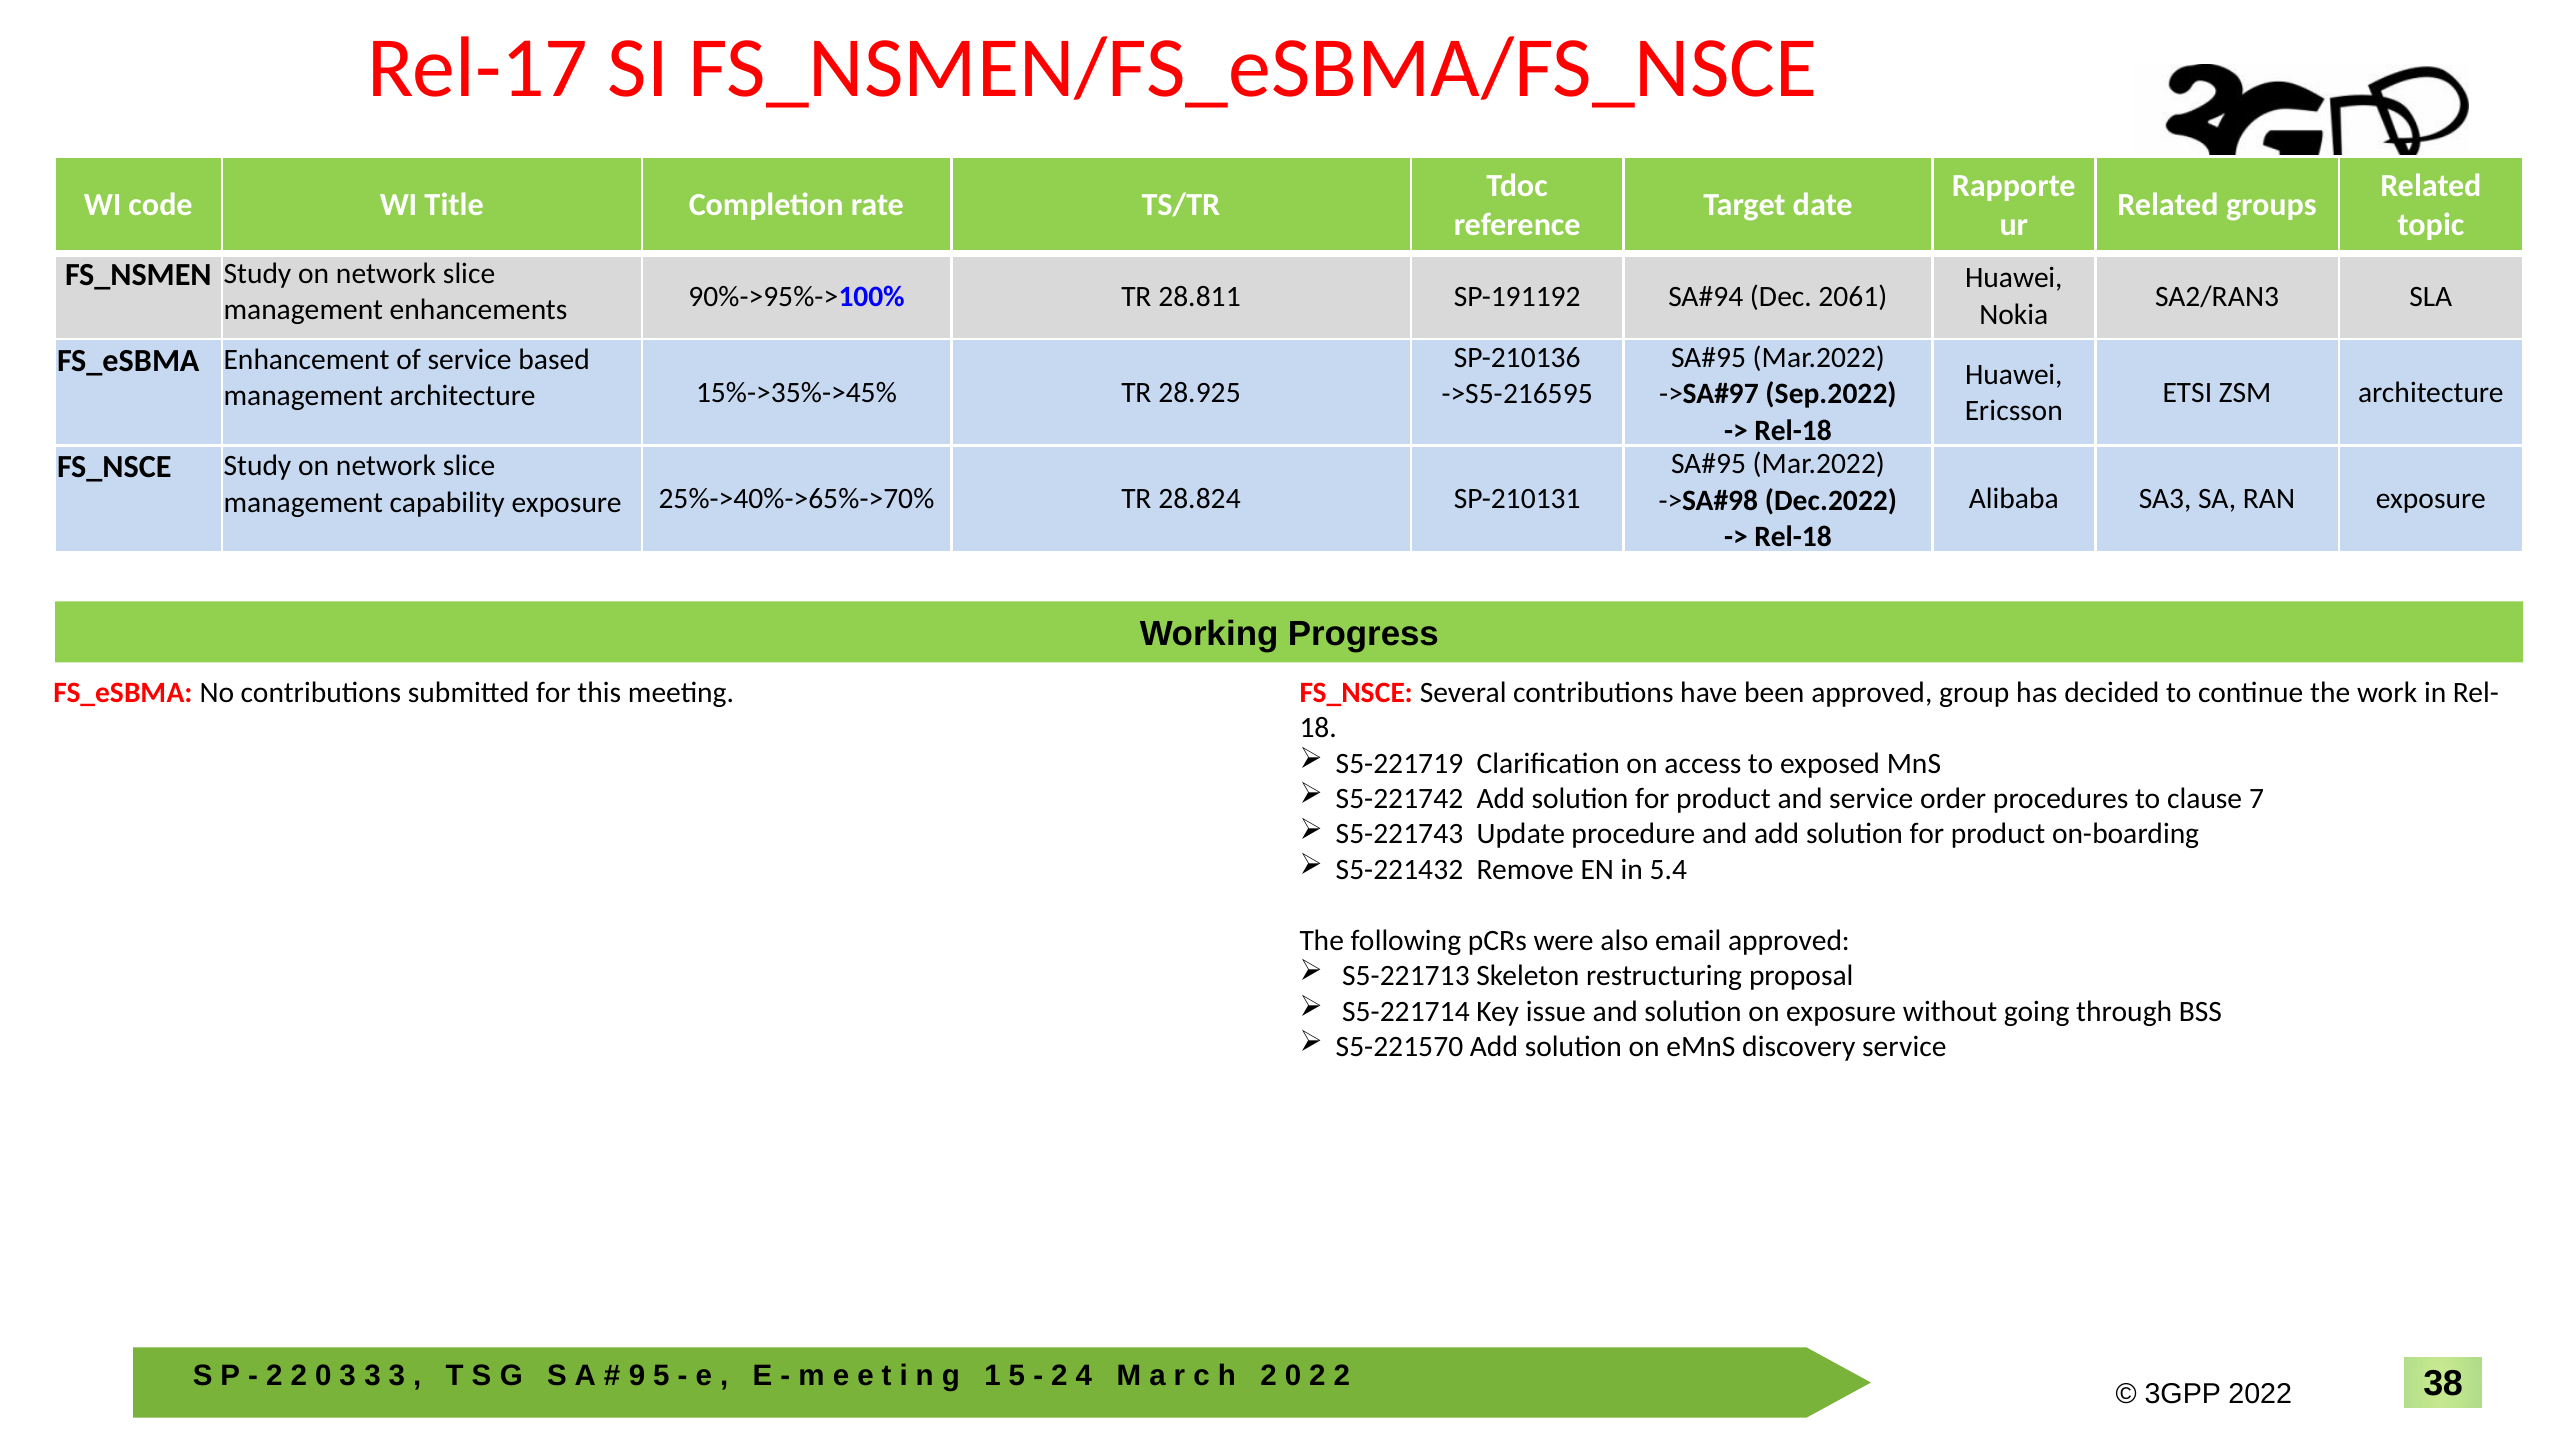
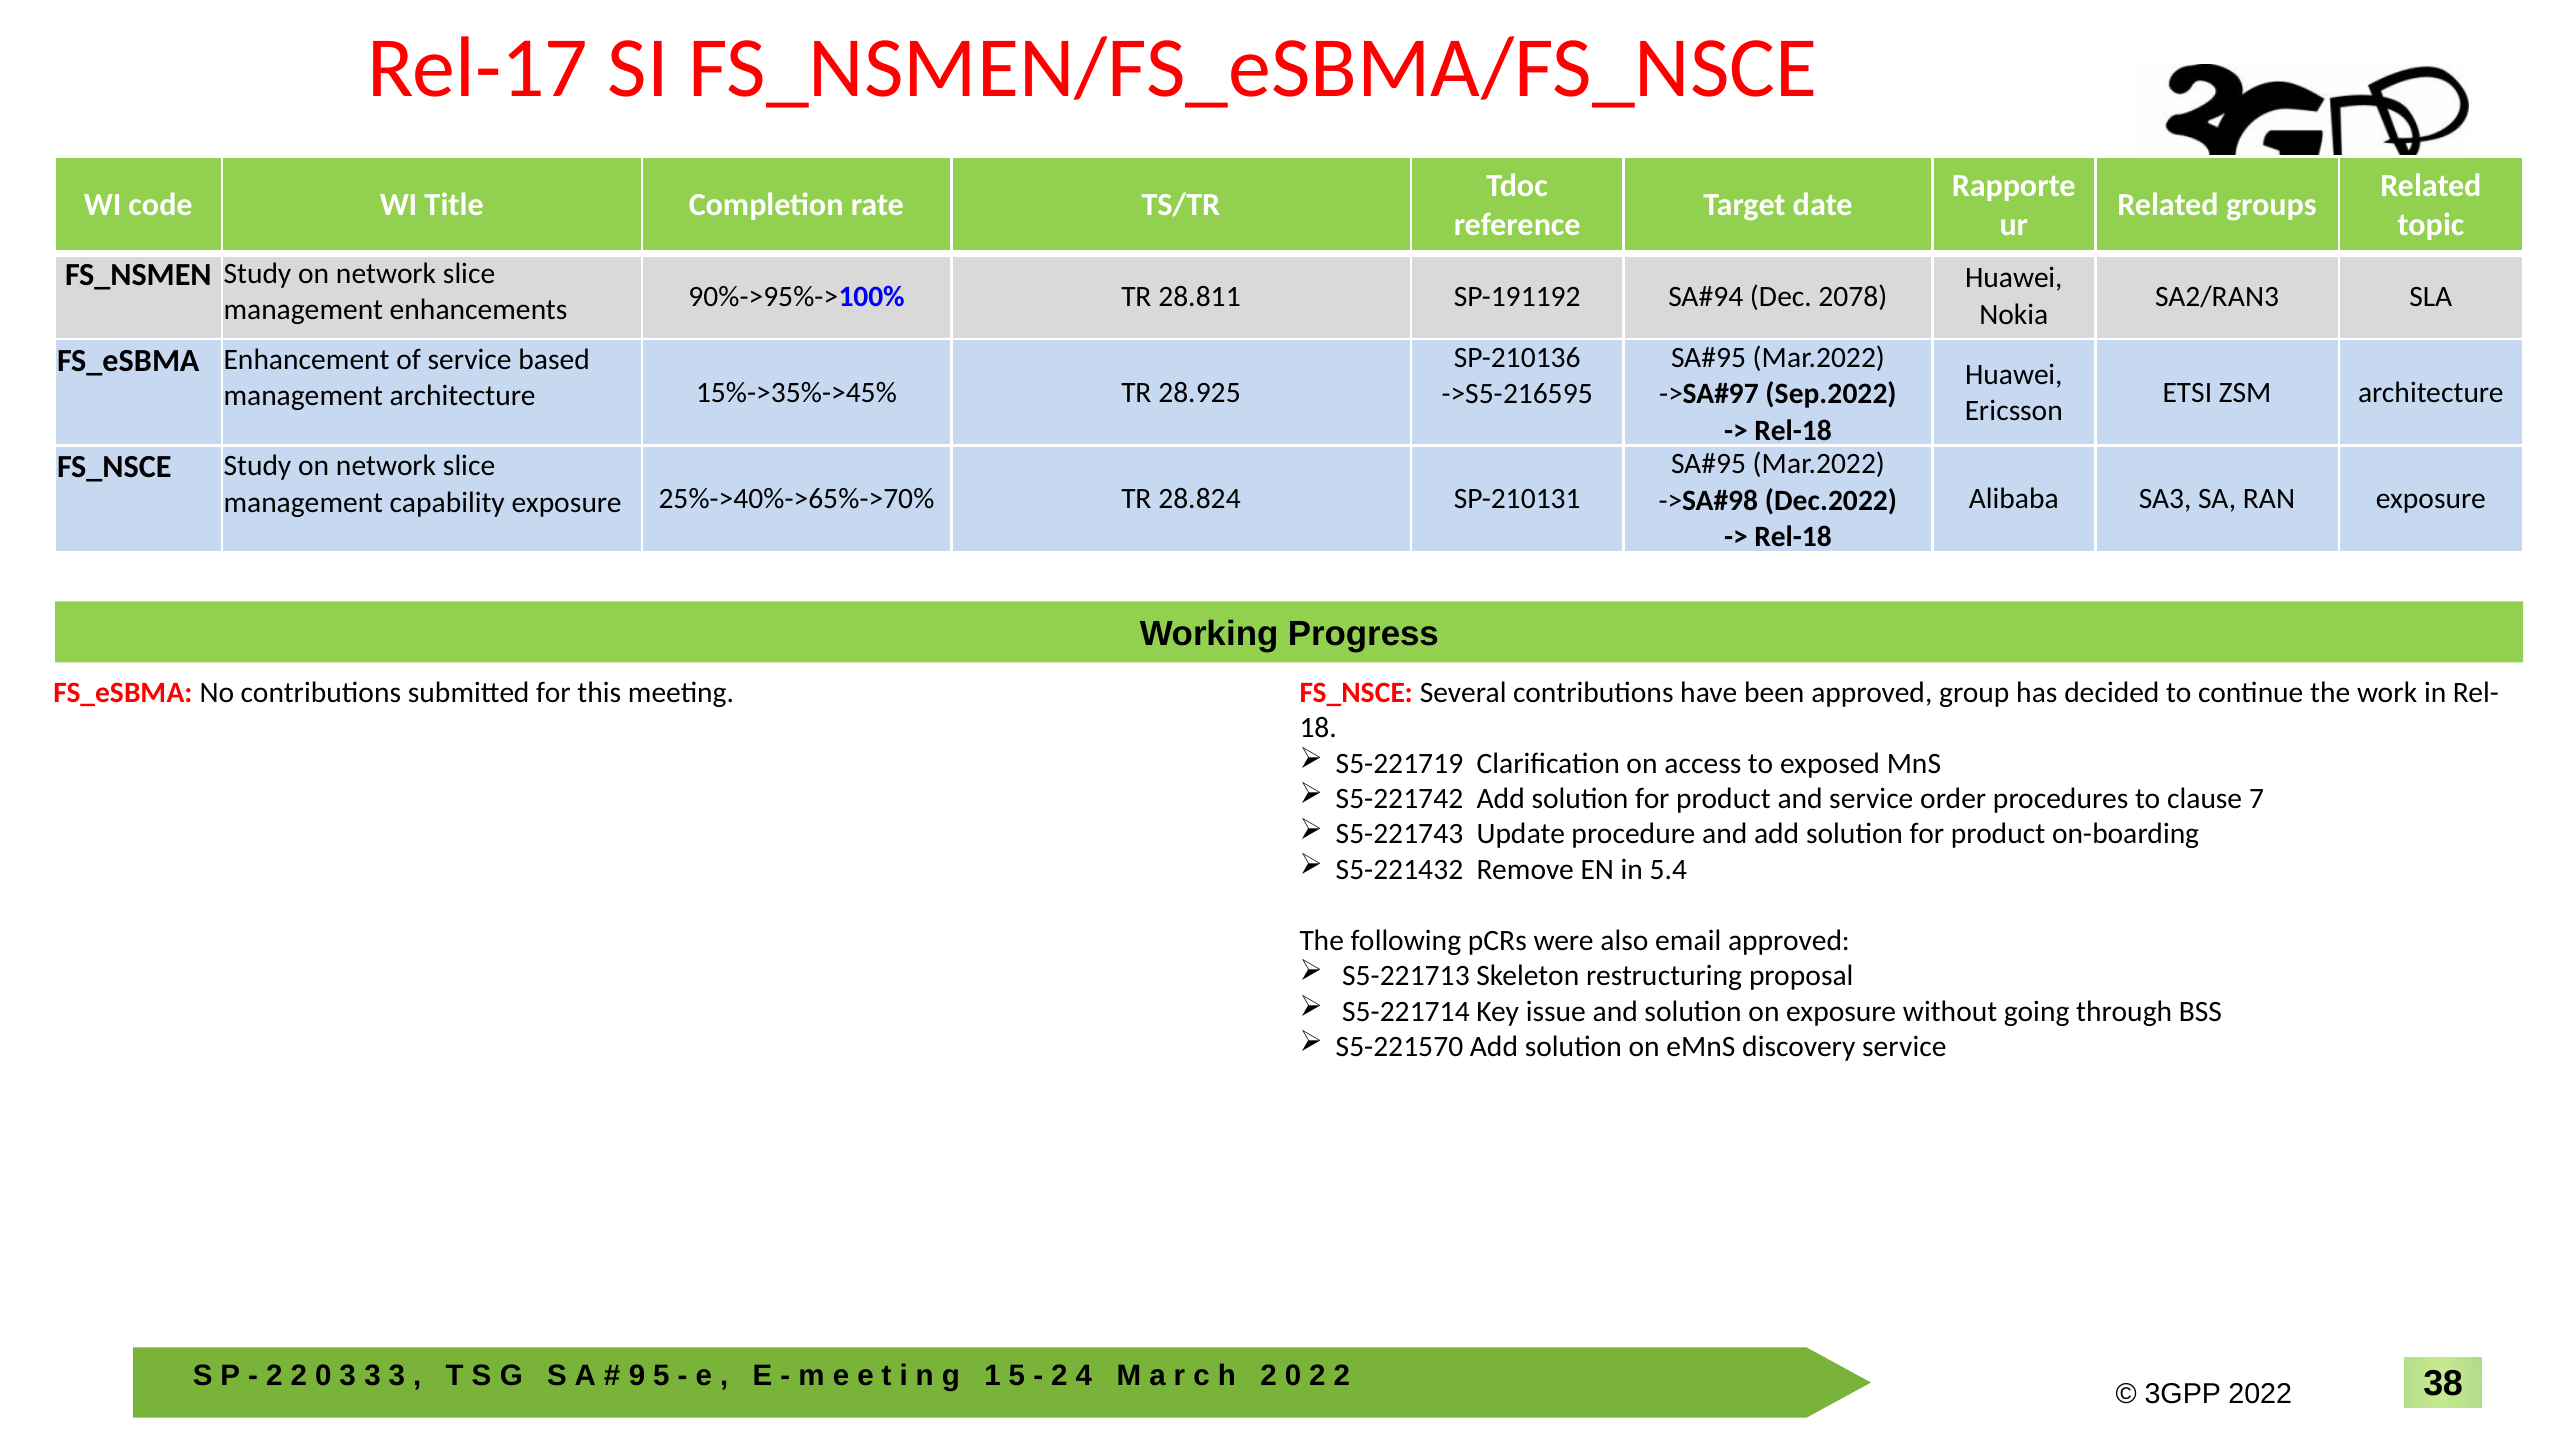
2061: 2061 -> 2078
